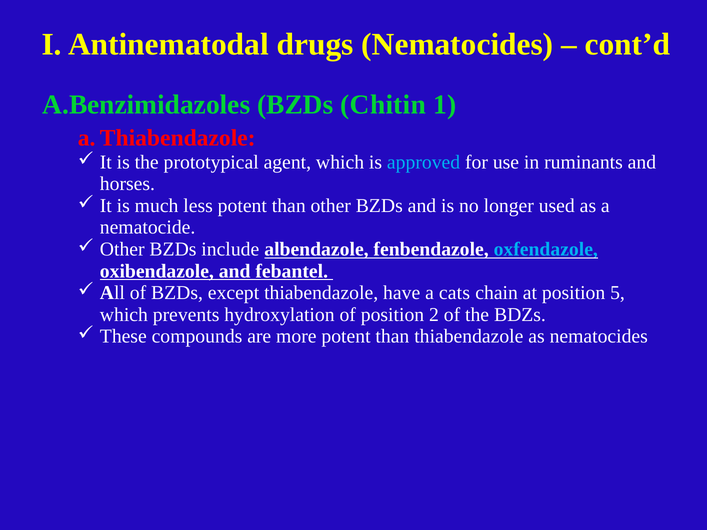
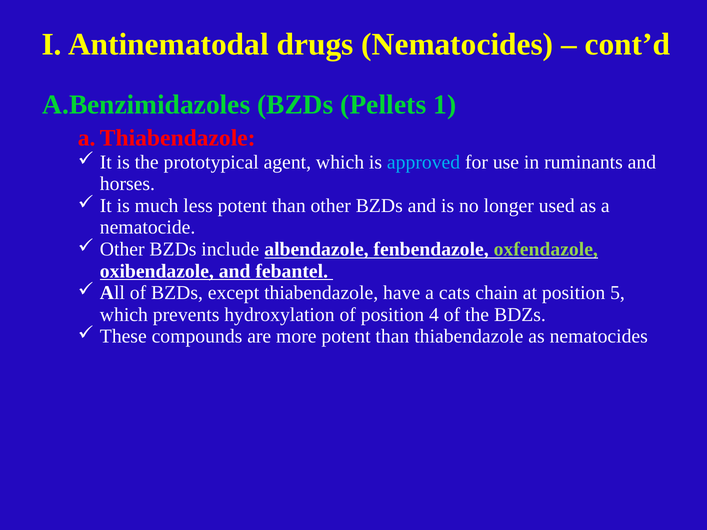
Chitin: Chitin -> Pellets
oxfendazole colour: light blue -> light green
2: 2 -> 4
